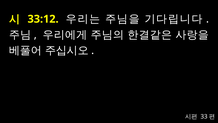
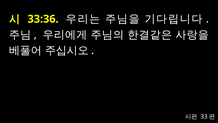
33:12: 33:12 -> 33:36
